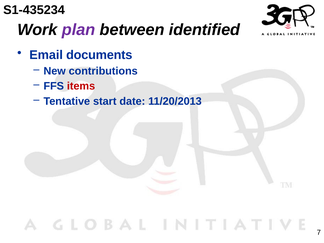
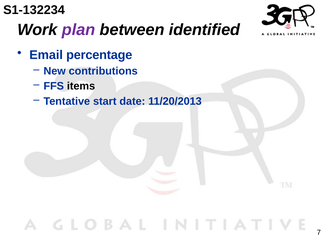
S1-435234: S1-435234 -> S1-132234
documents: documents -> percentage
items colour: red -> black
